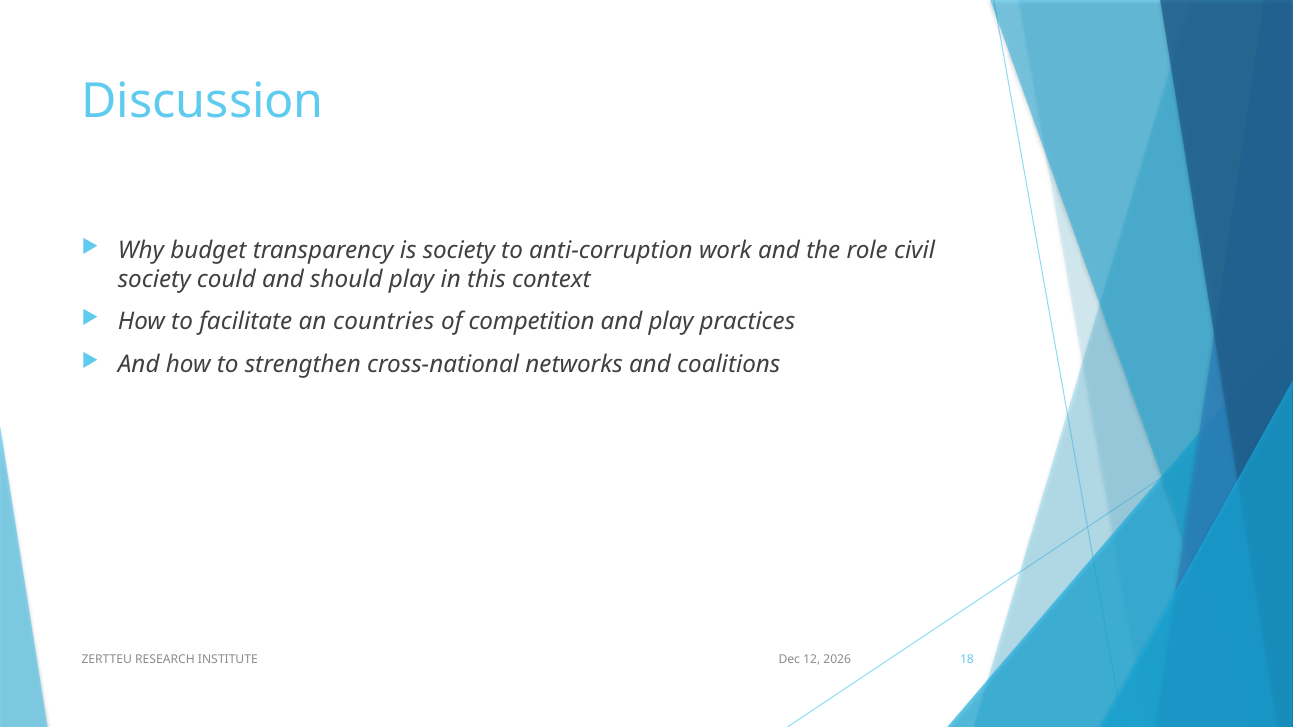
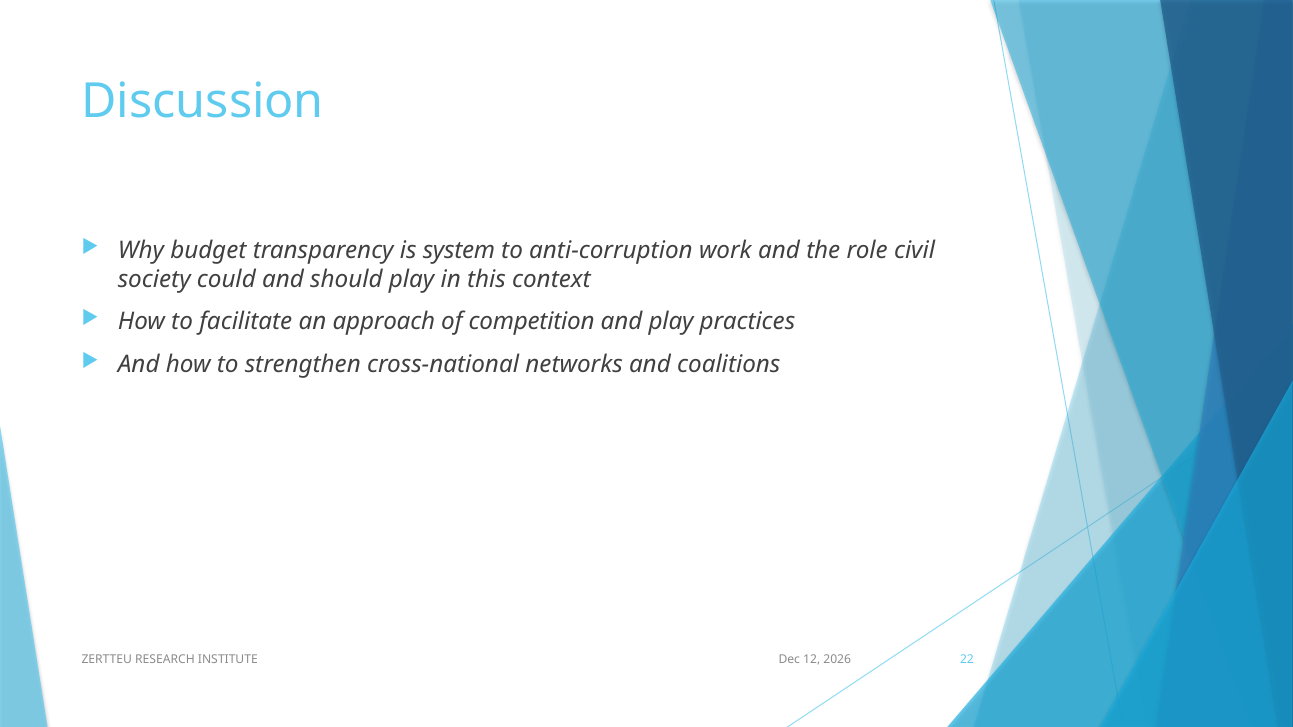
is society: society -> system
countries: countries -> approach
18: 18 -> 22
